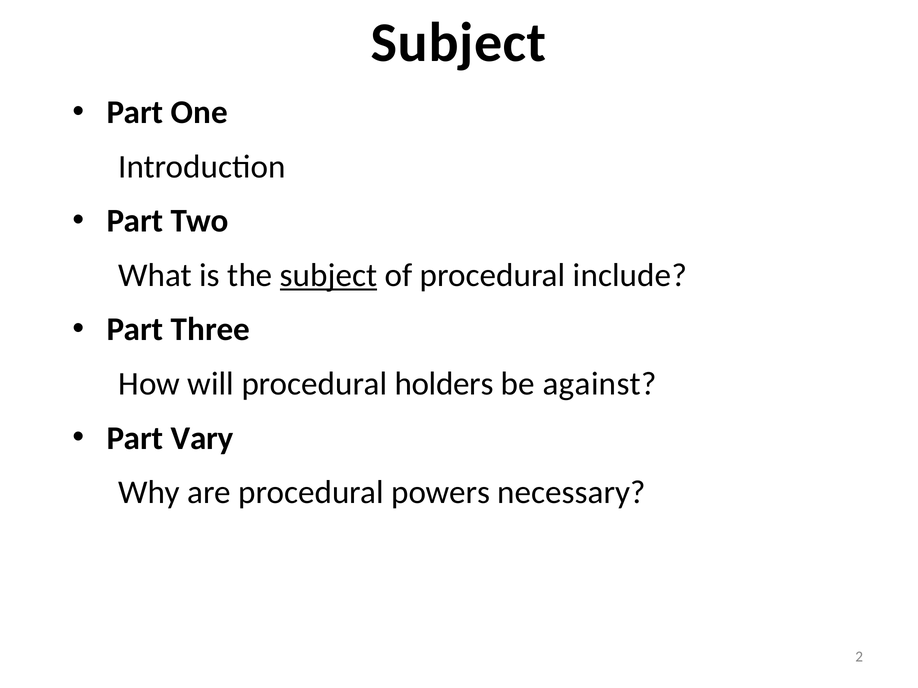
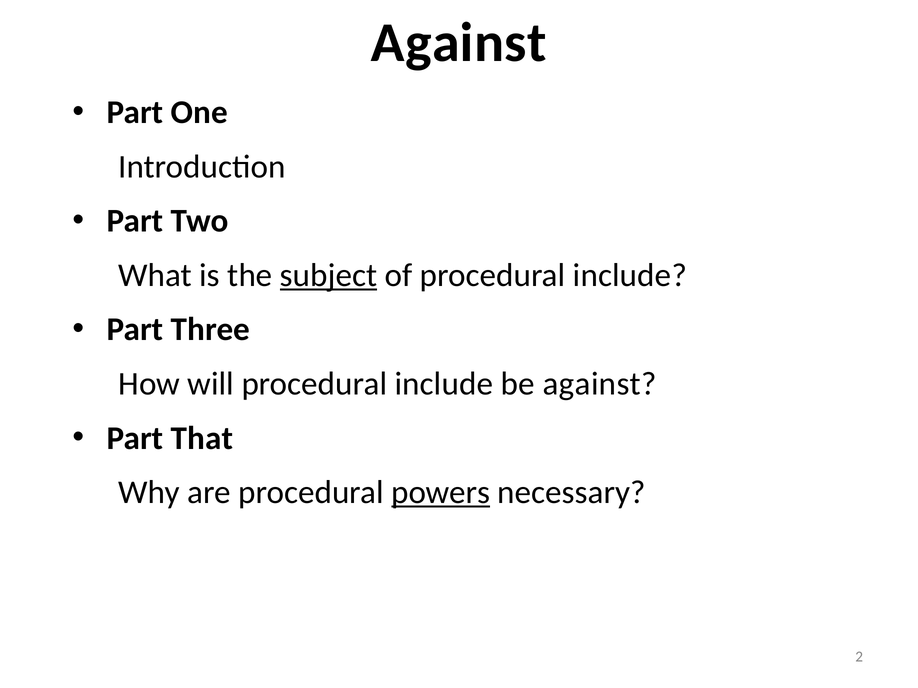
Subject at (459, 43): Subject -> Against
will procedural holders: holders -> include
Vary: Vary -> That
powers underline: none -> present
